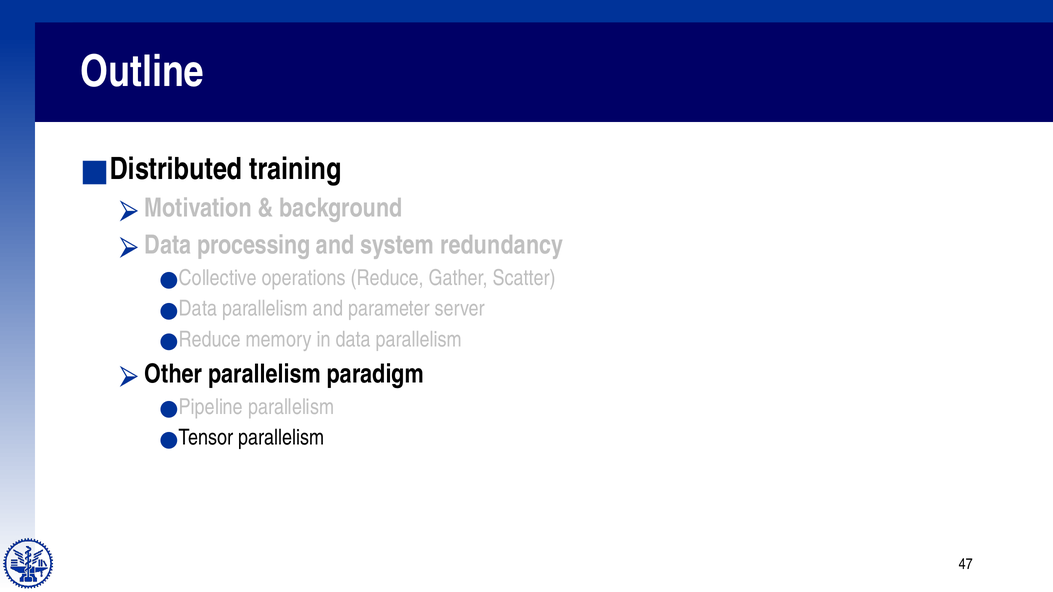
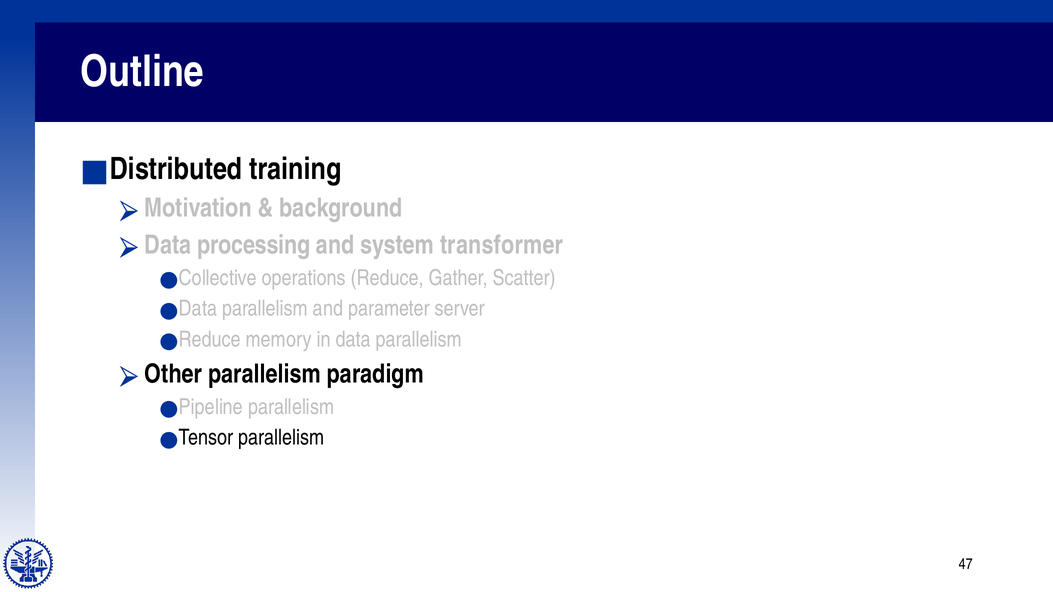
redundancy: redundancy -> transformer
